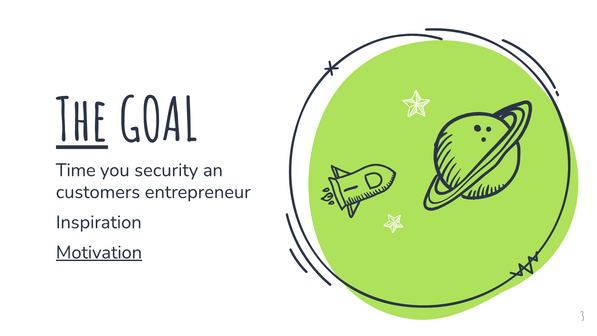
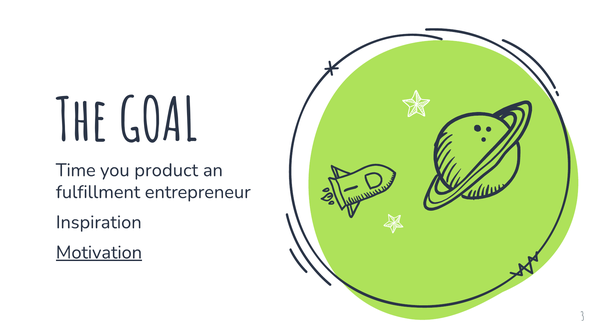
The underline: present -> none
security: security -> product
customers: customers -> fulfillment
